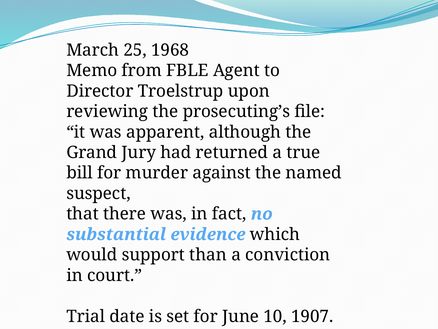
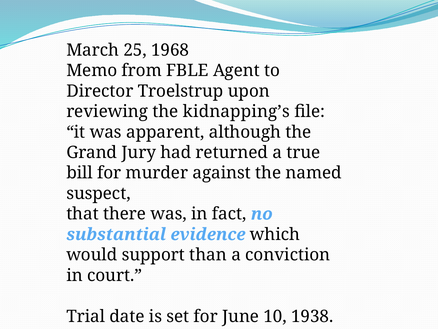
prosecuting’s: prosecuting’s -> kidnapping’s
1907: 1907 -> 1938
